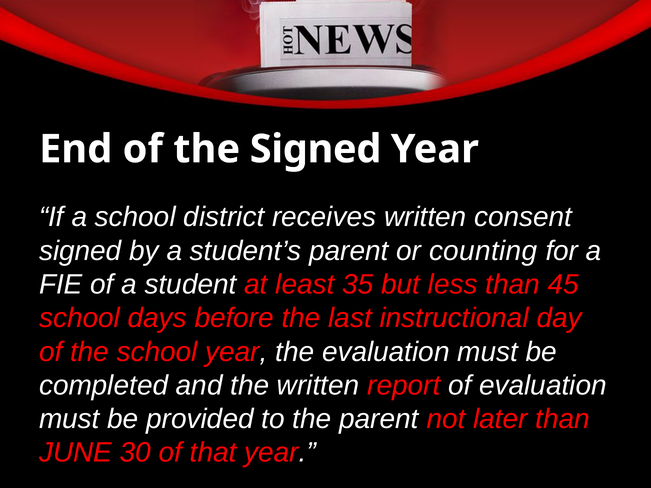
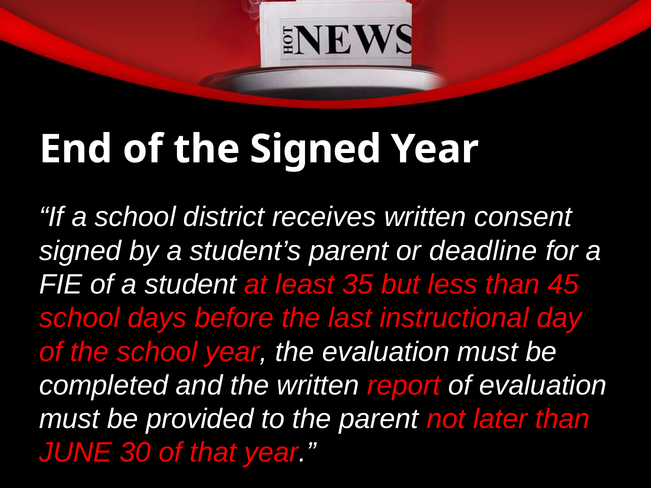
counting: counting -> deadline
